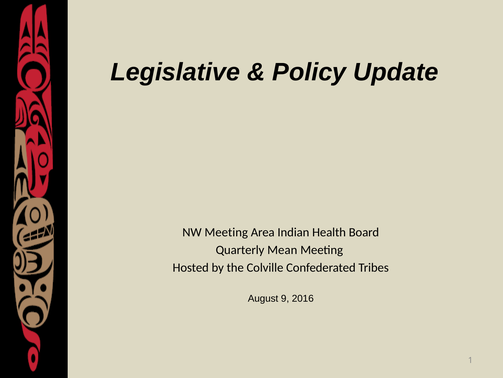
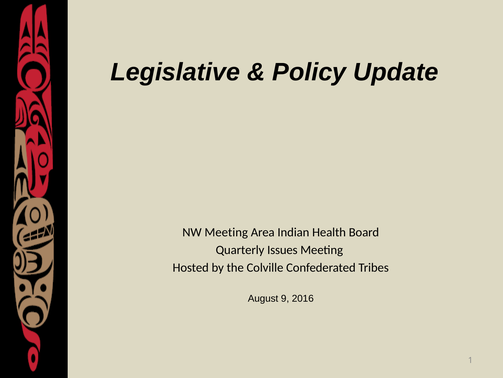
Mean: Mean -> Issues
